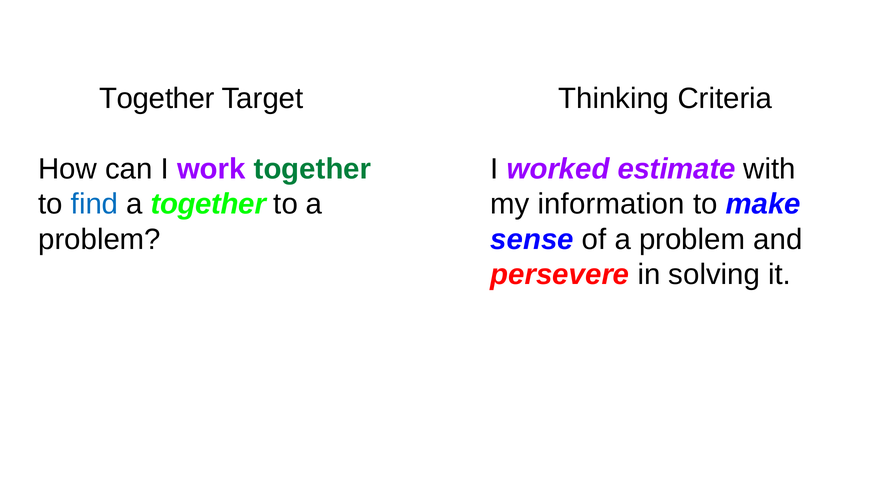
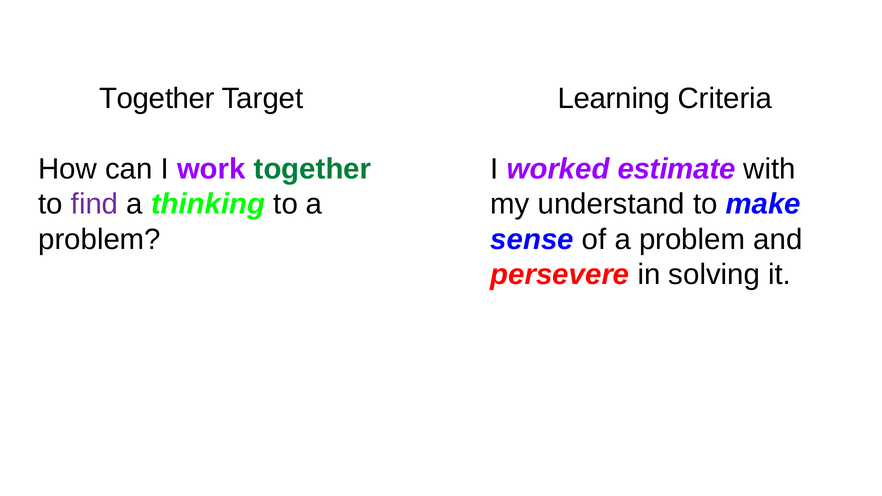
Thinking: Thinking -> Learning
find colour: blue -> purple
a together: together -> thinking
information: information -> understand
